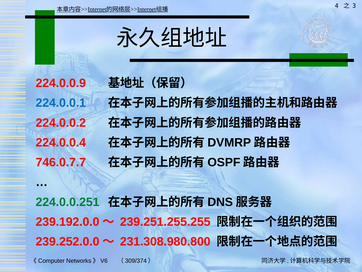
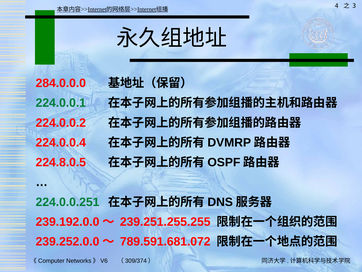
224.0.0.9: 224.0.0.9 -> 284.0.0.0
224.0.0.1 colour: blue -> green
746.0.7.7: 746.0.7.7 -> 224.8.0.5
231.308.980.800: 231.308.980.800 -> 789.591.681.072
